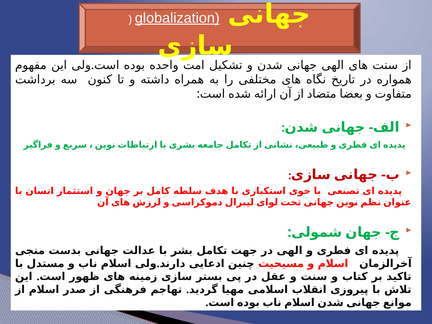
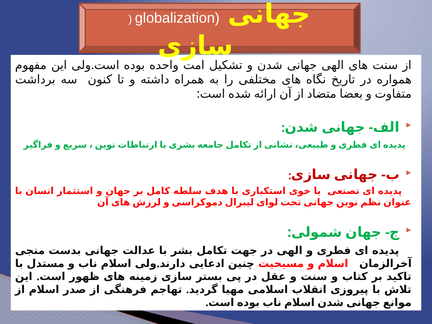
globalization underline: present -> none
